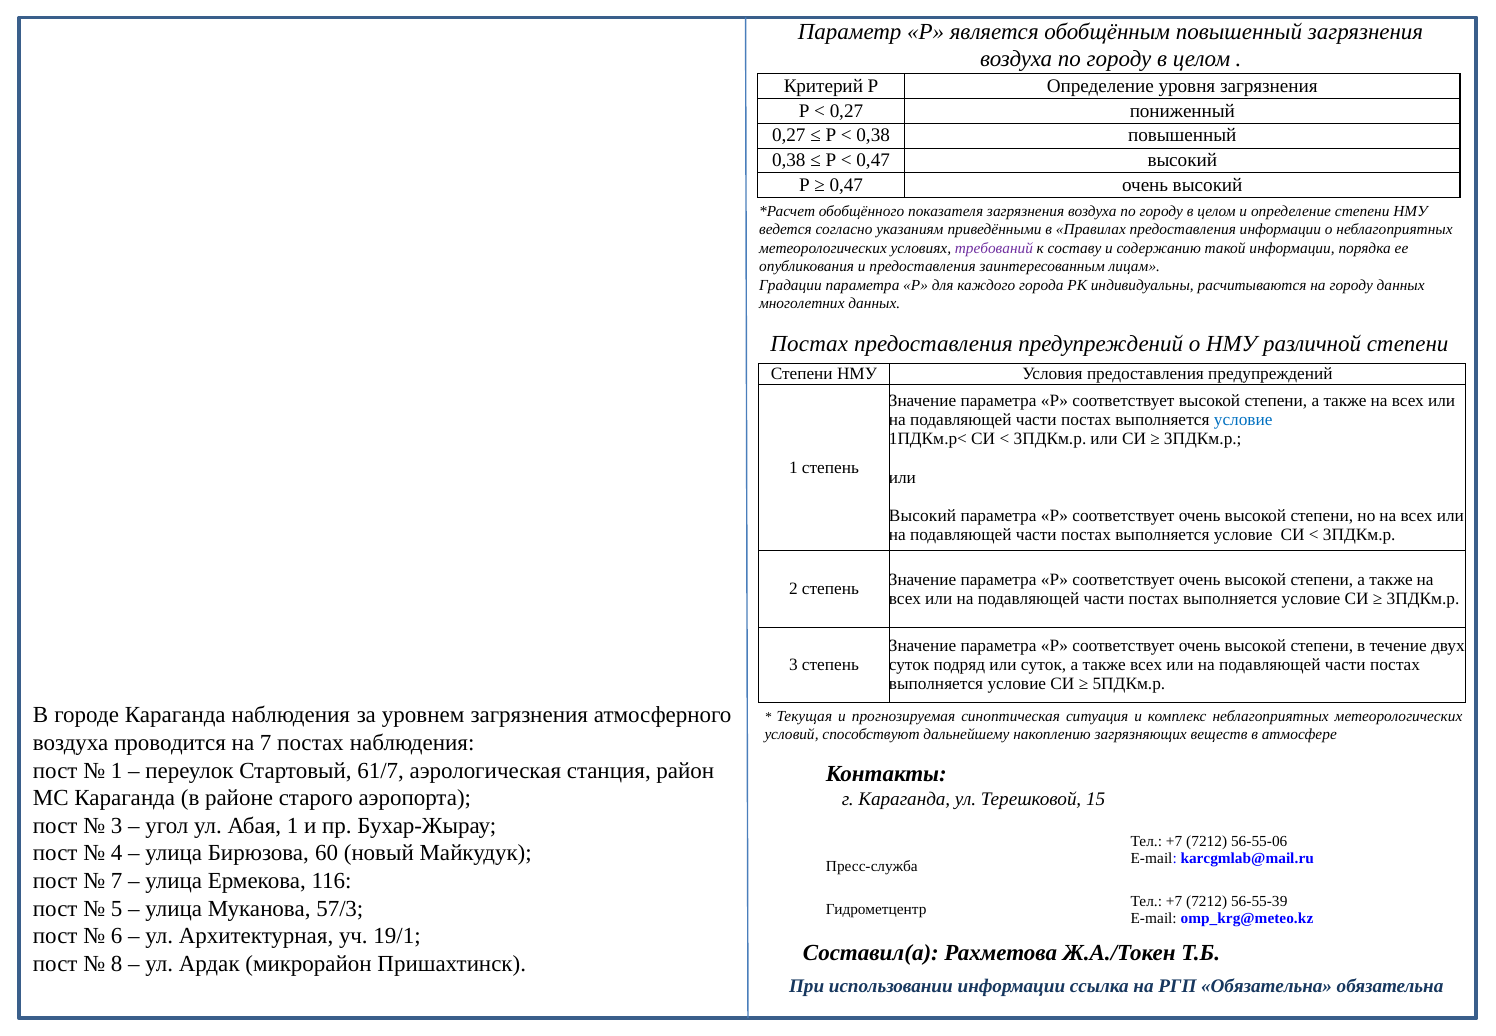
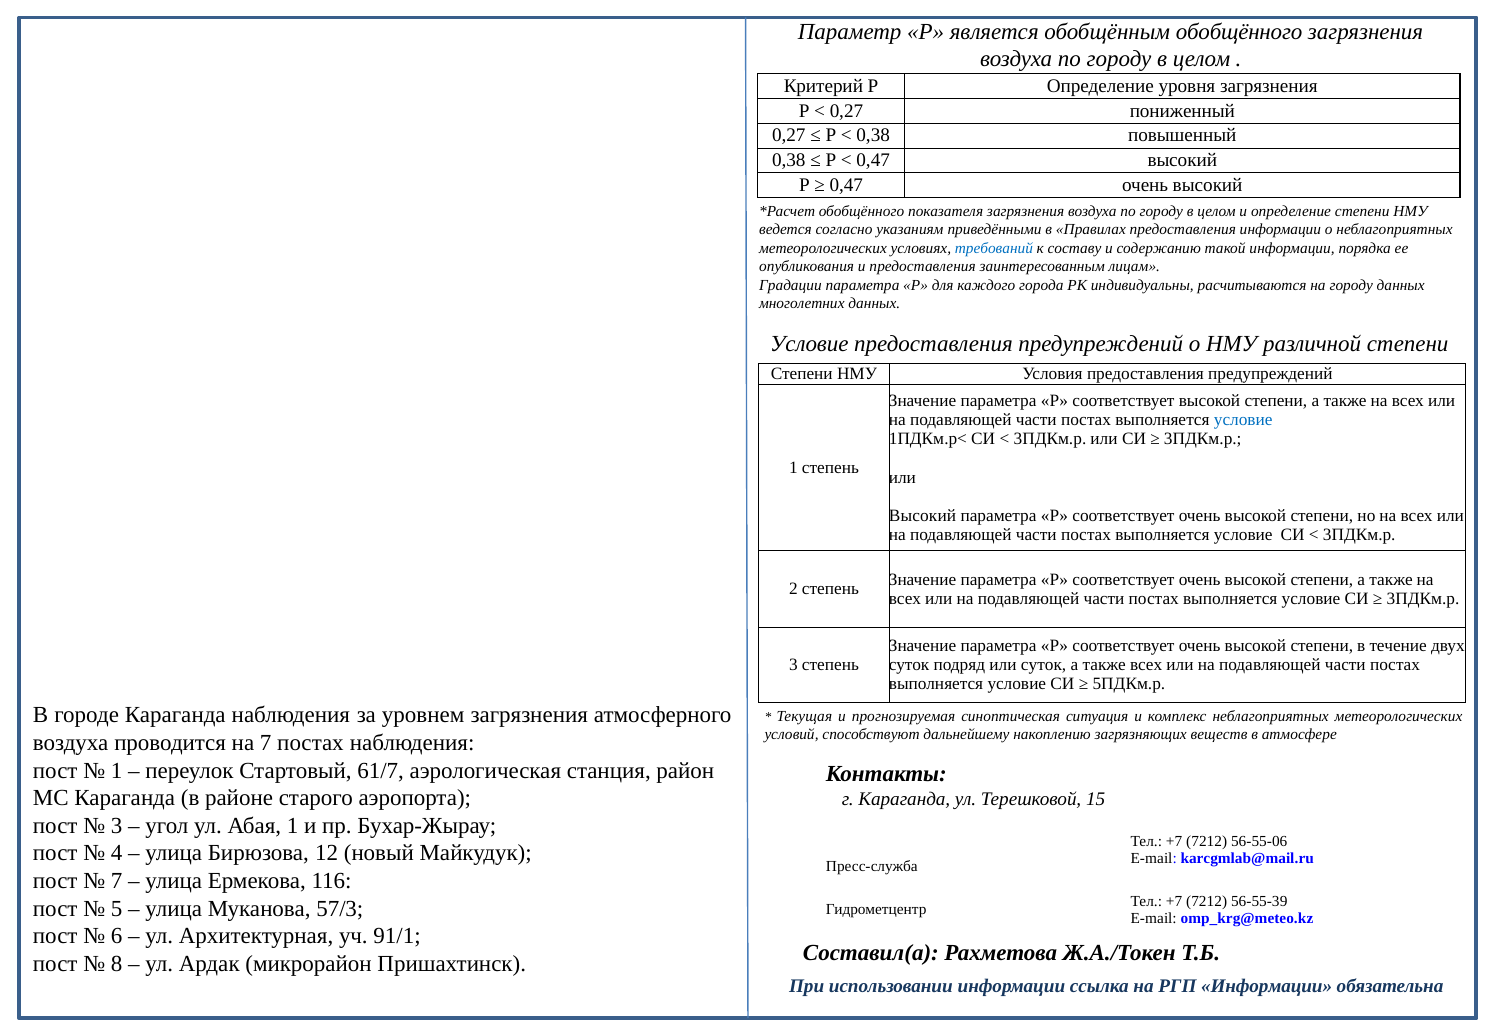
обобщённым повышенный: повышенный -> обобщённого
требований colour: purple -> blue
Постах at (809, 344): Постах -> Условие
60: 60 -> 12
19/1: 19/1 -> 91/1
РГП Обязательна: Обязательна -> Информации
